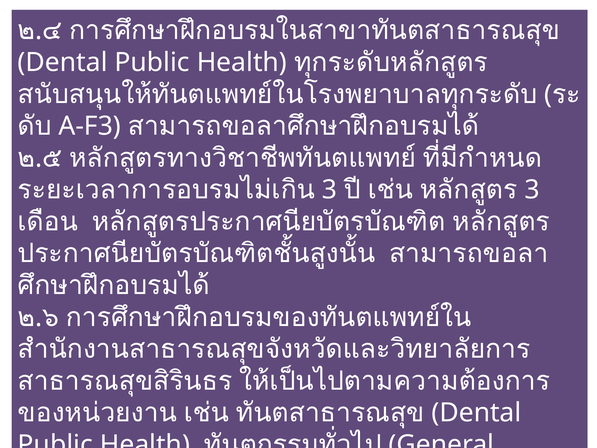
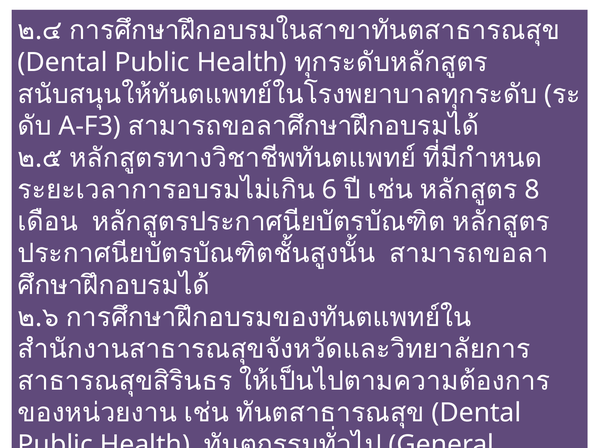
3 at (329, 190): 3 -> 6
3 at (532, 190): 3 -> 8
